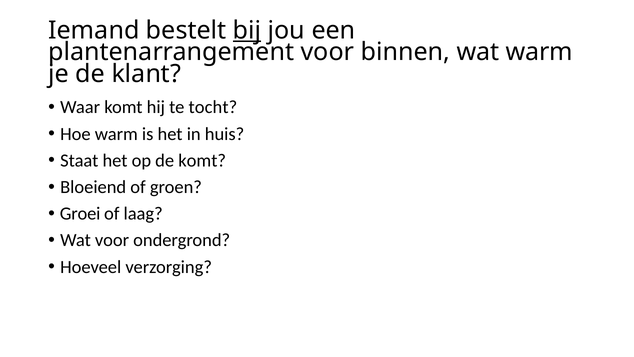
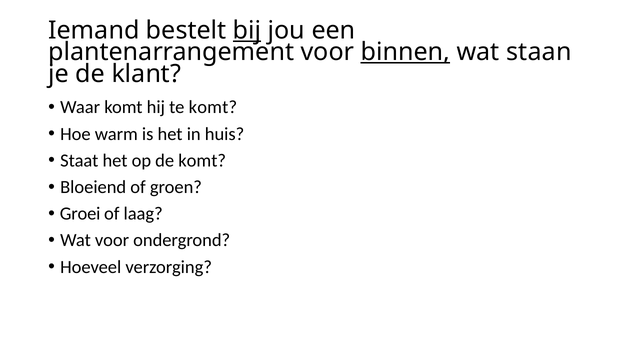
binnen underline: none -> present
wat warm: warm -> staan
te tocht: tocht -> komt
